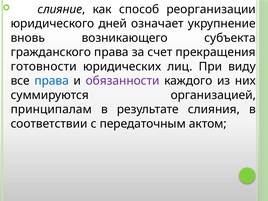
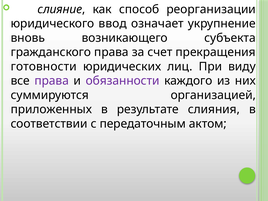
дней: дней -> ввод
права at (52, 81) colour: blue -> purple
принципалам: принципалам -> приложенных
